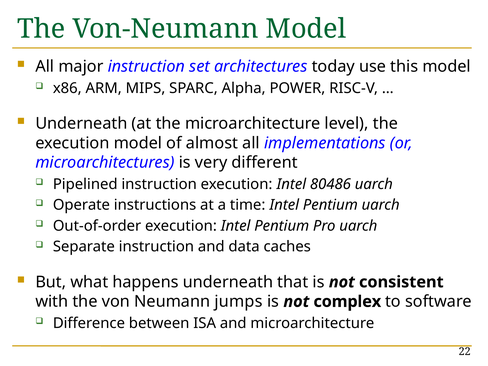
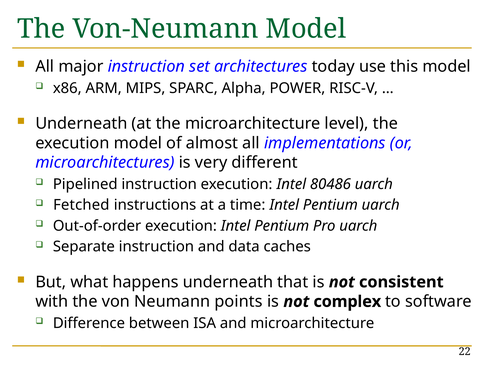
Operate: Operate -> Fetched
jumps: jumps -> points
